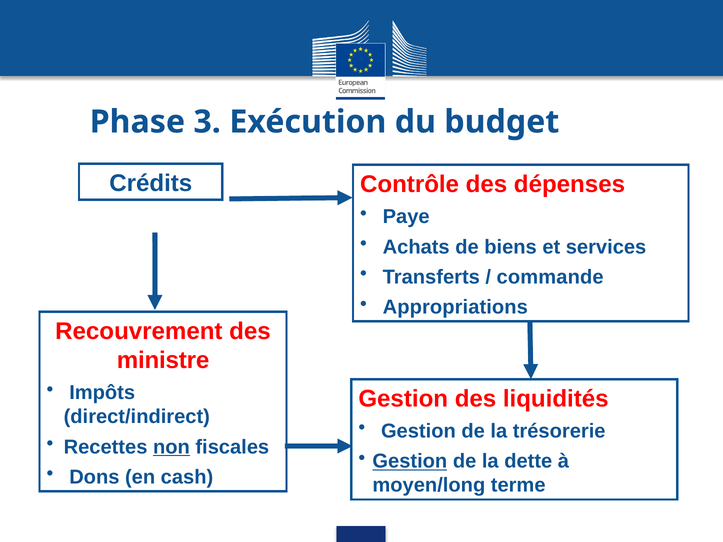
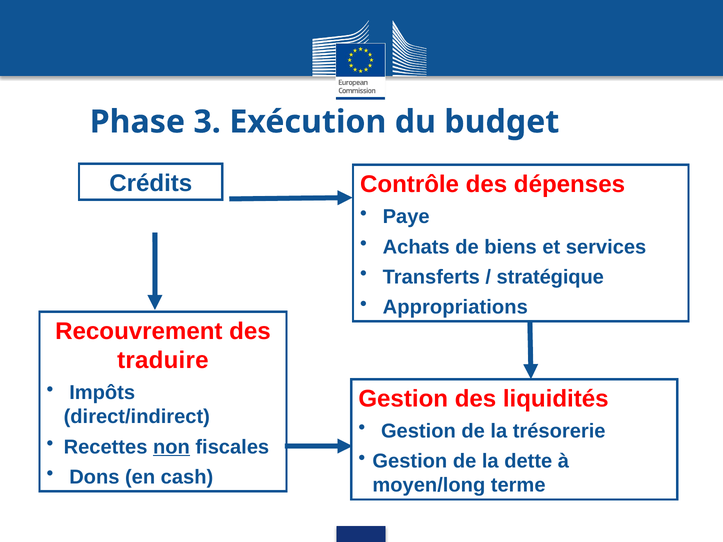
commande: commande -> stratégique
ministre: ministre -> traduire
Gestion at (410, 461) underline: present -> none
